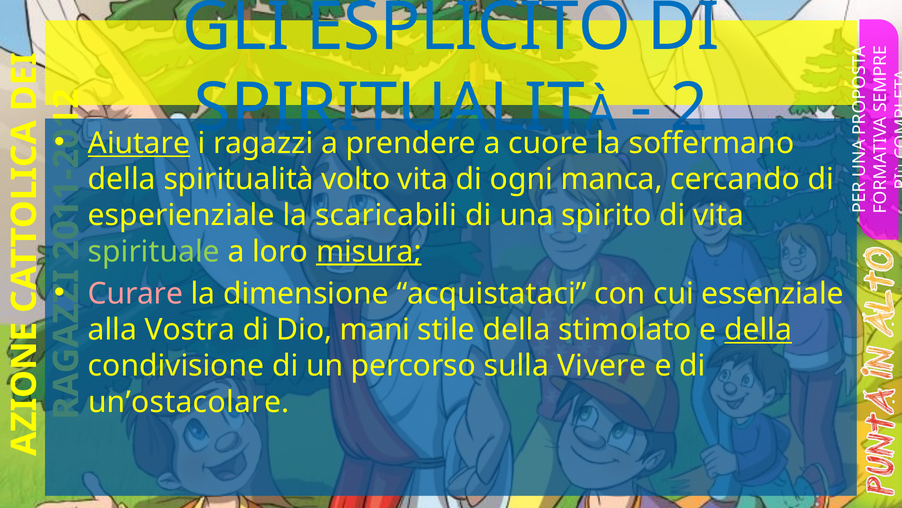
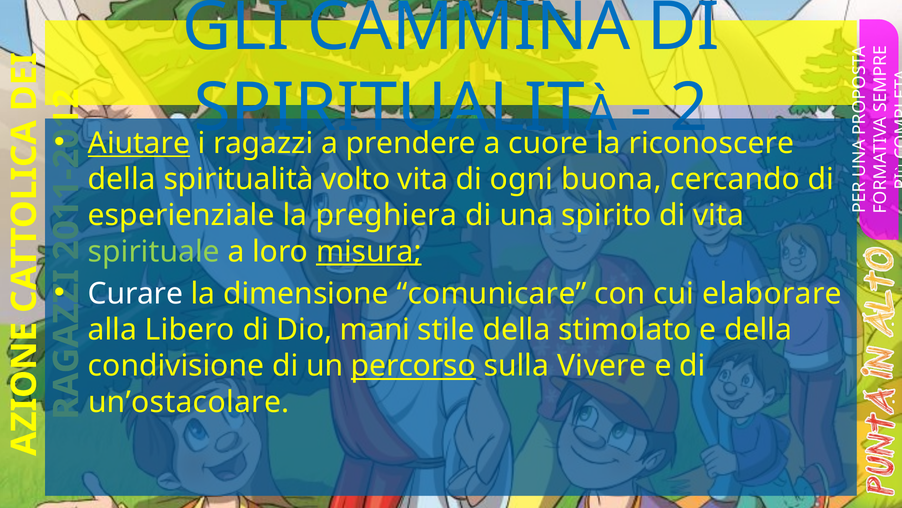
ESPLICITO: ESPLICITO -> CAMMINA
soffermano: soffermano -> riconoscere
manca: manca -> buona
scaricabili: scaricabili -> preghiera
Curare colour: pink -> white
acquistataci: acquistataci -> comunicare
essenziale: essenziale -> elaborare
Vostra: Vostra -> Libero
della at (758, 329) underline: present -> none
percorso underline: none -> present
